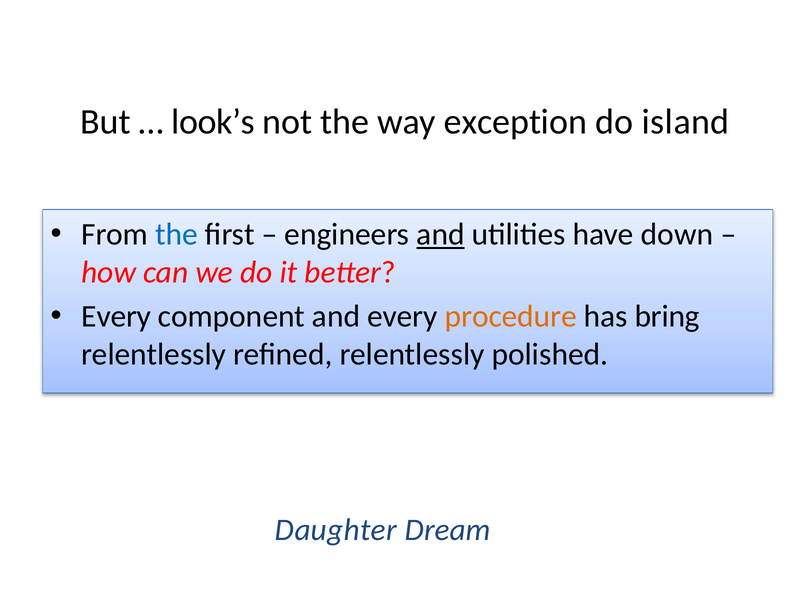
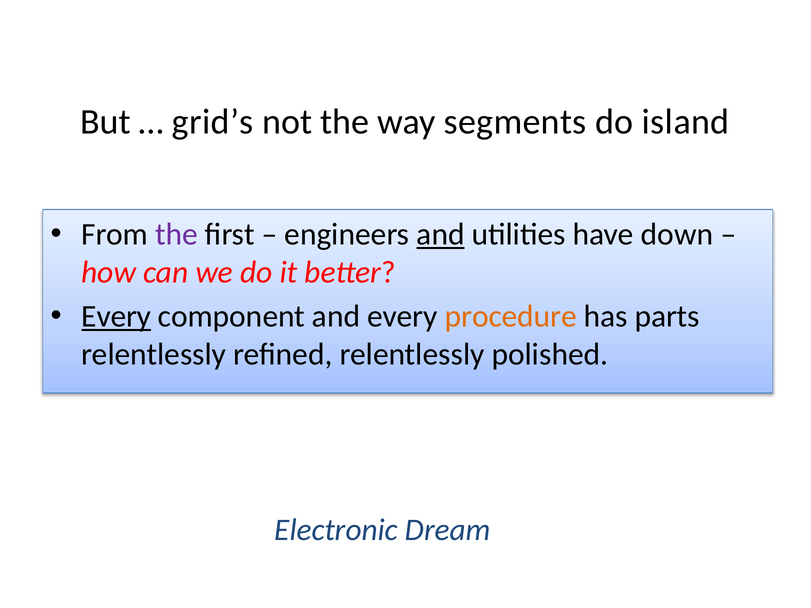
look’s: look’s -> grid’s
exception: exception -> segments
the at (176, 235) colour: blue -> purple
Every at (116, 317) underline: none -> present
bring: bring -> parts
Daughter: Daughter -> Electronic
